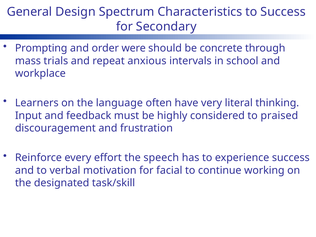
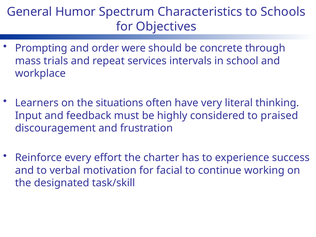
Design: Design -> Humor
to Success: Success -> Schools
Secondary: Secondary -> Objectives
anxious: anxious -> services
language: language -> situations
speech: speech -> charter
